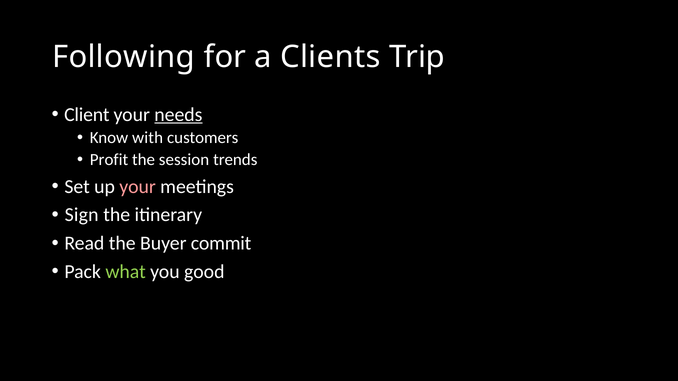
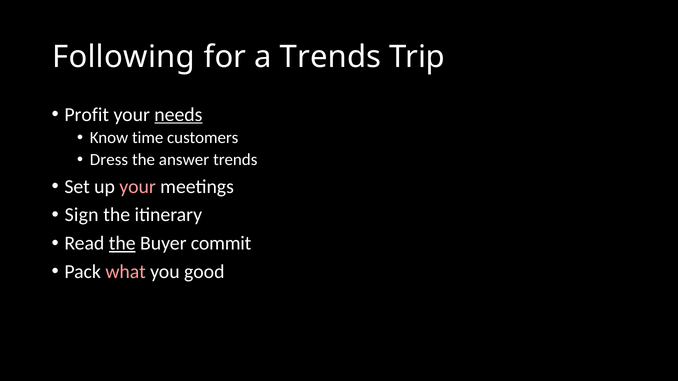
a Clients: Clients -> Trends
Client: Client -> Profit
with: with -> time
Profit: Profit -> Dress
session: session -> answer
the at (122, 244) underline: none -> present
what colour: light green -> pink
